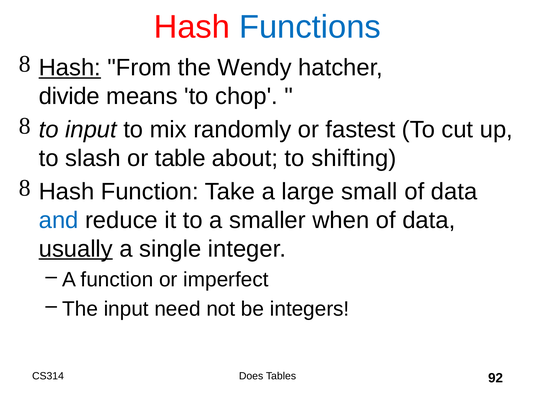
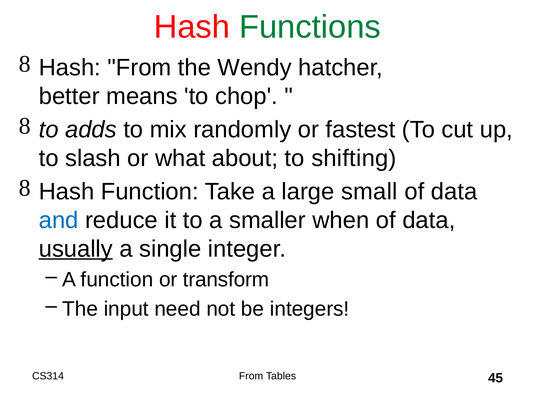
Functions colour: blue -> green
Hash at (70, 68) underline: present -> none
divide: divide -> better
to input: input -> adds
table: table -> what
imperfect: imperfect -> transform
CS314 Does: Does -> From
92: 92 -> 45
